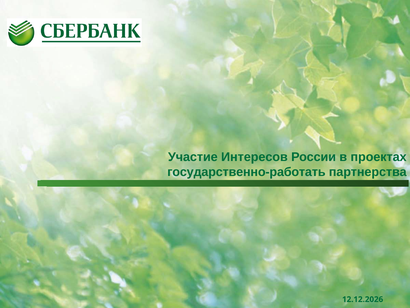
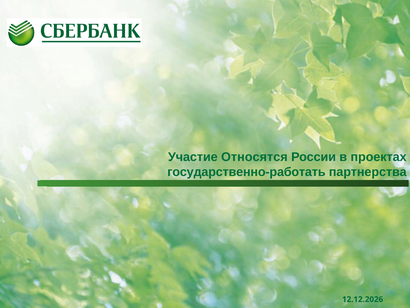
Интересов: Интересов -> Относятся
